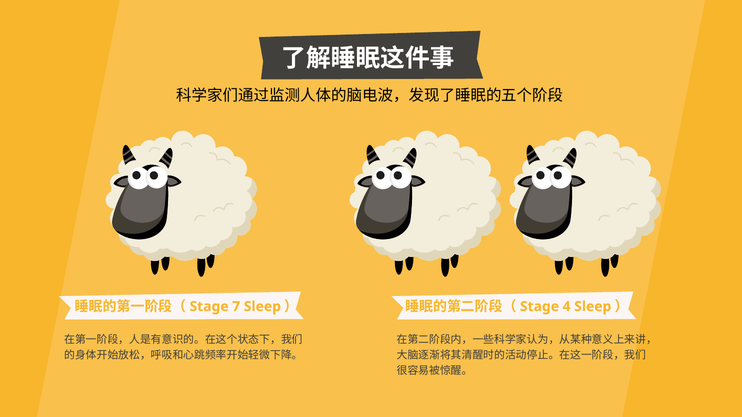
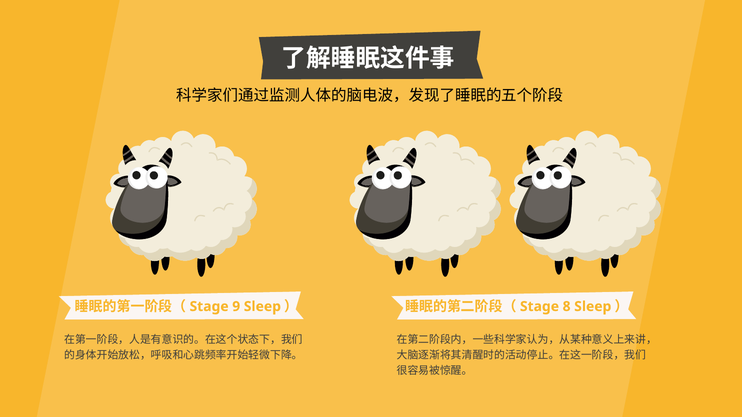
7: 7 -> 9
4: 4 -> 8
